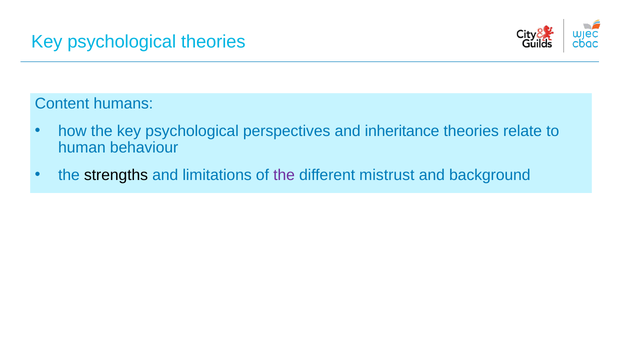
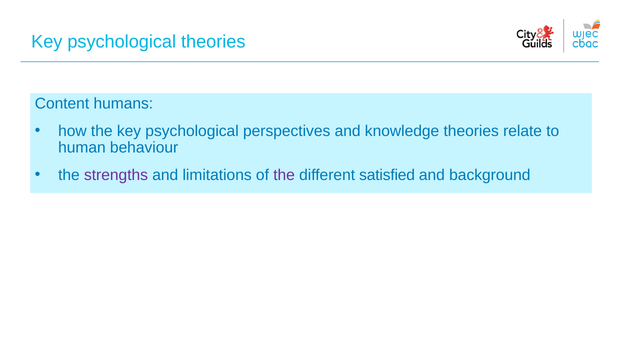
inheritance: inheritance -> knowledge
strengths colour: black -> purple
mistrust: mistrust -> satisfied
